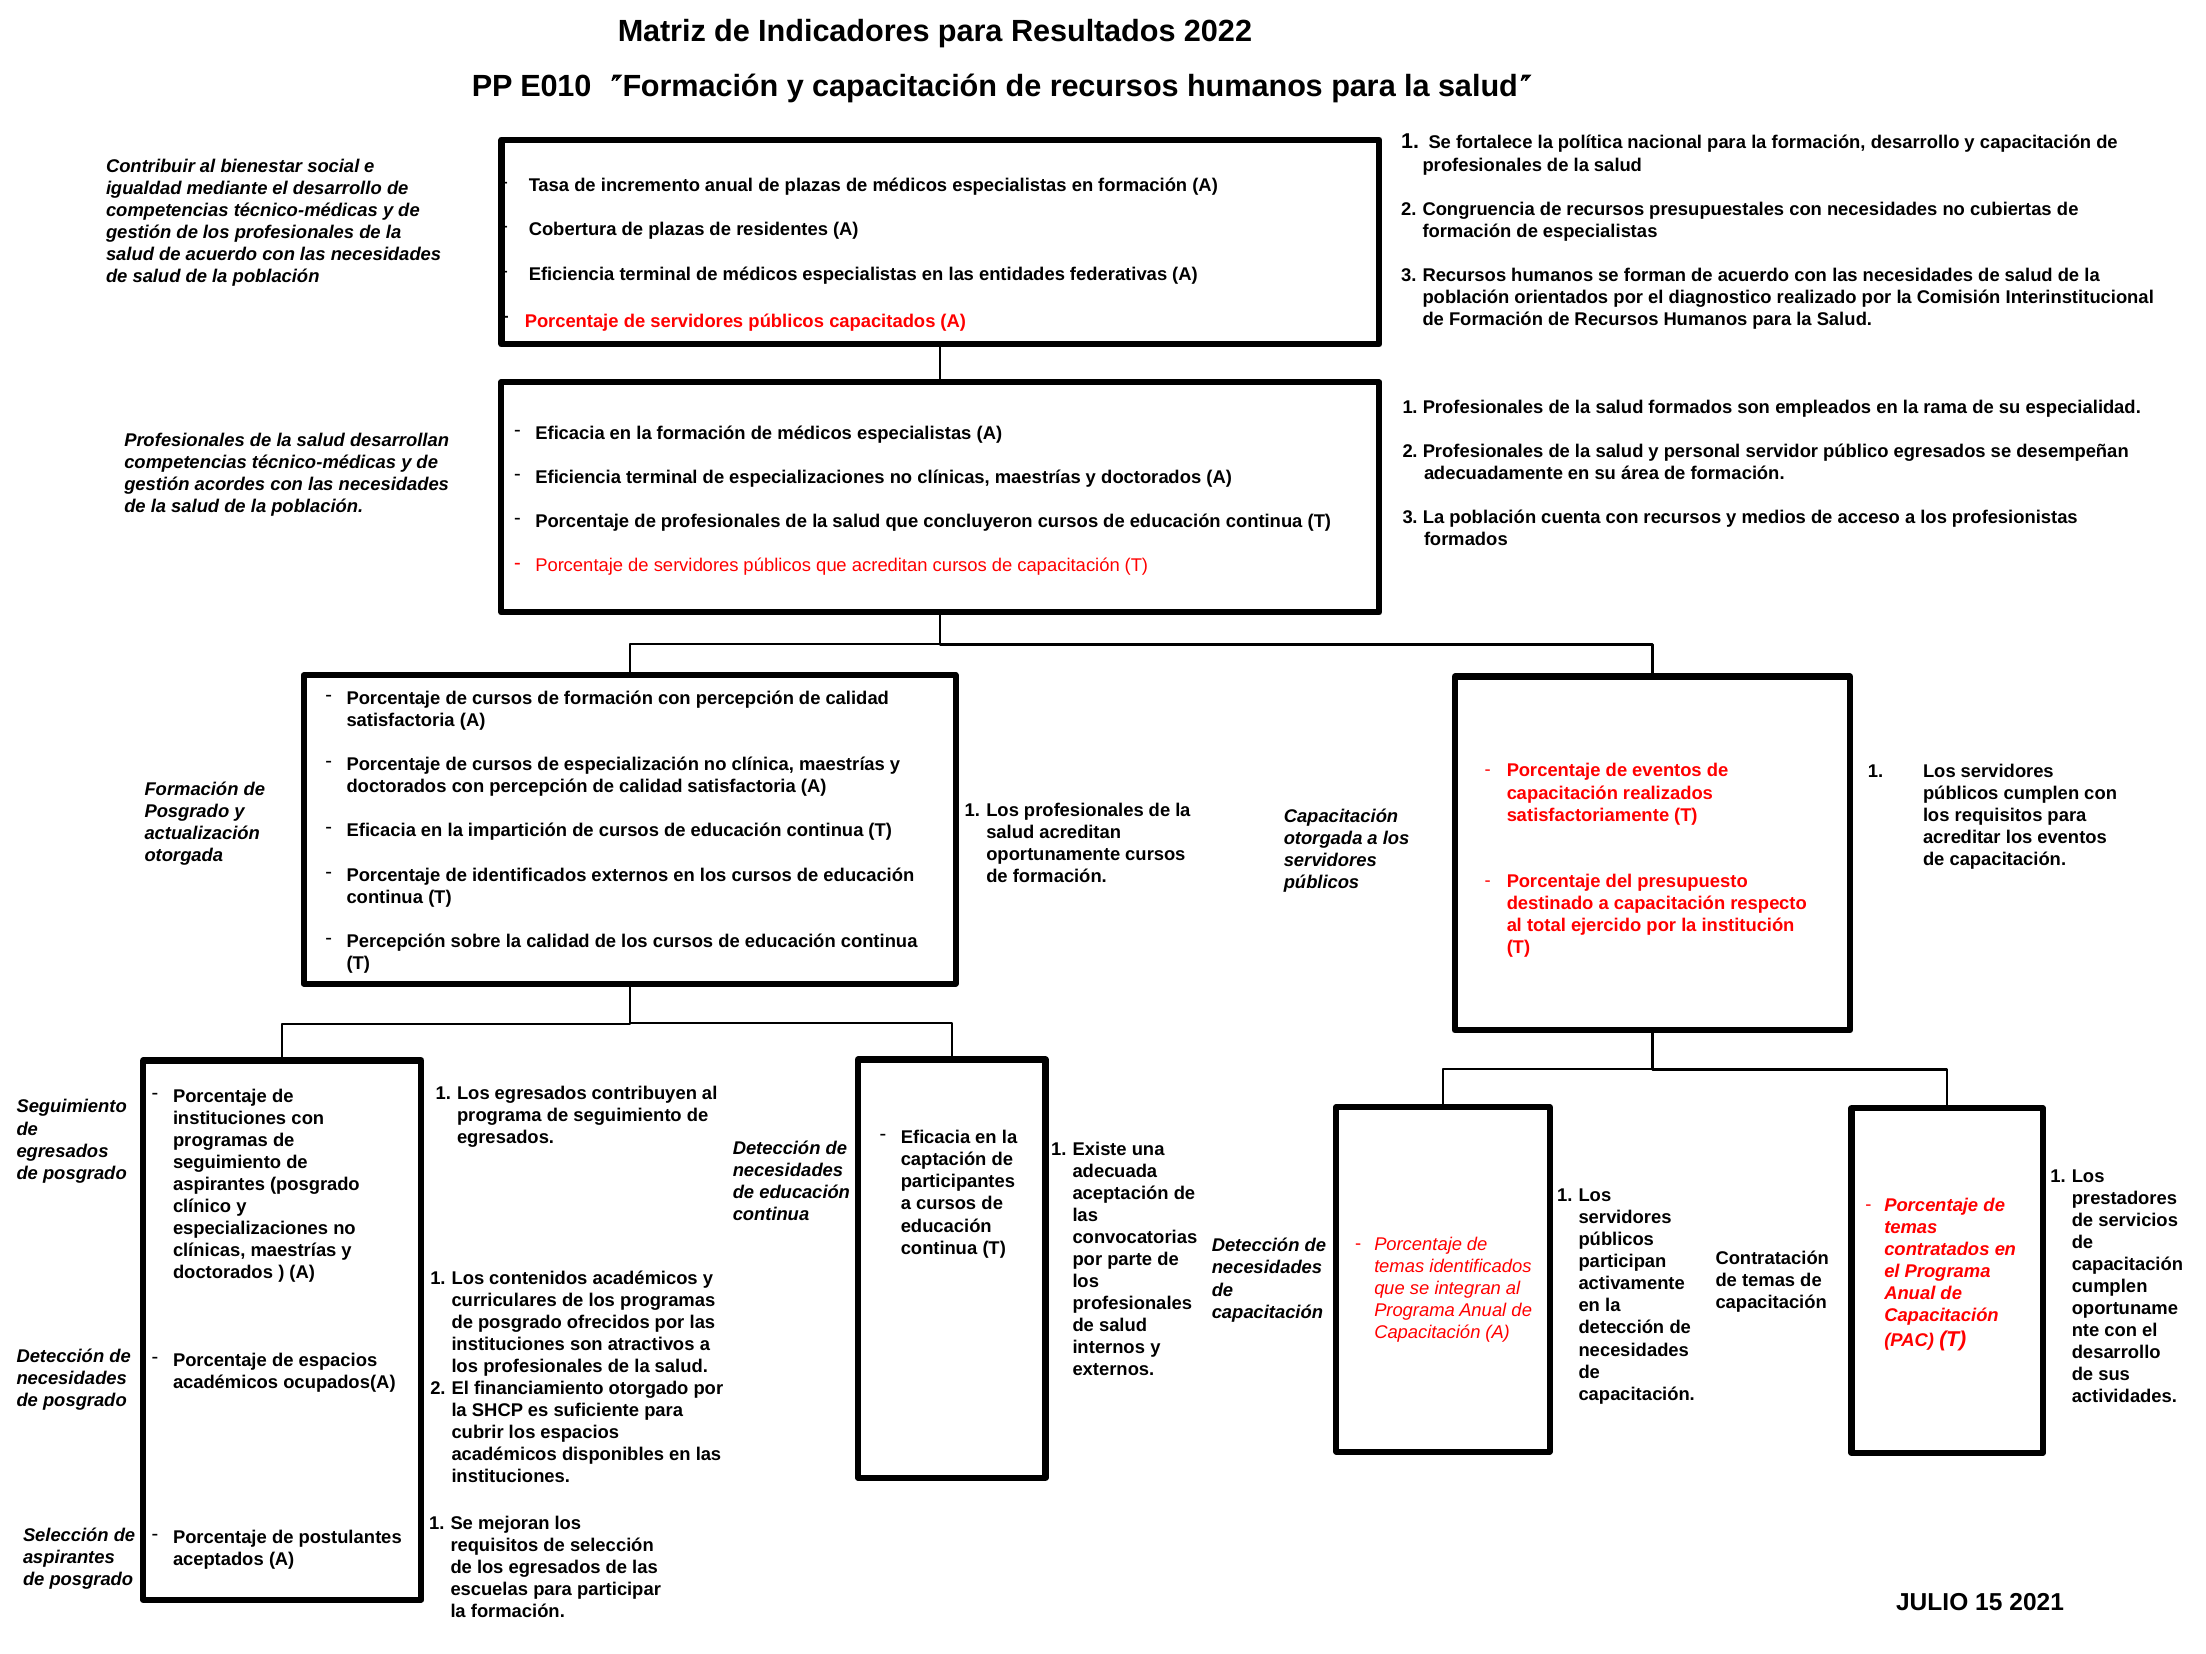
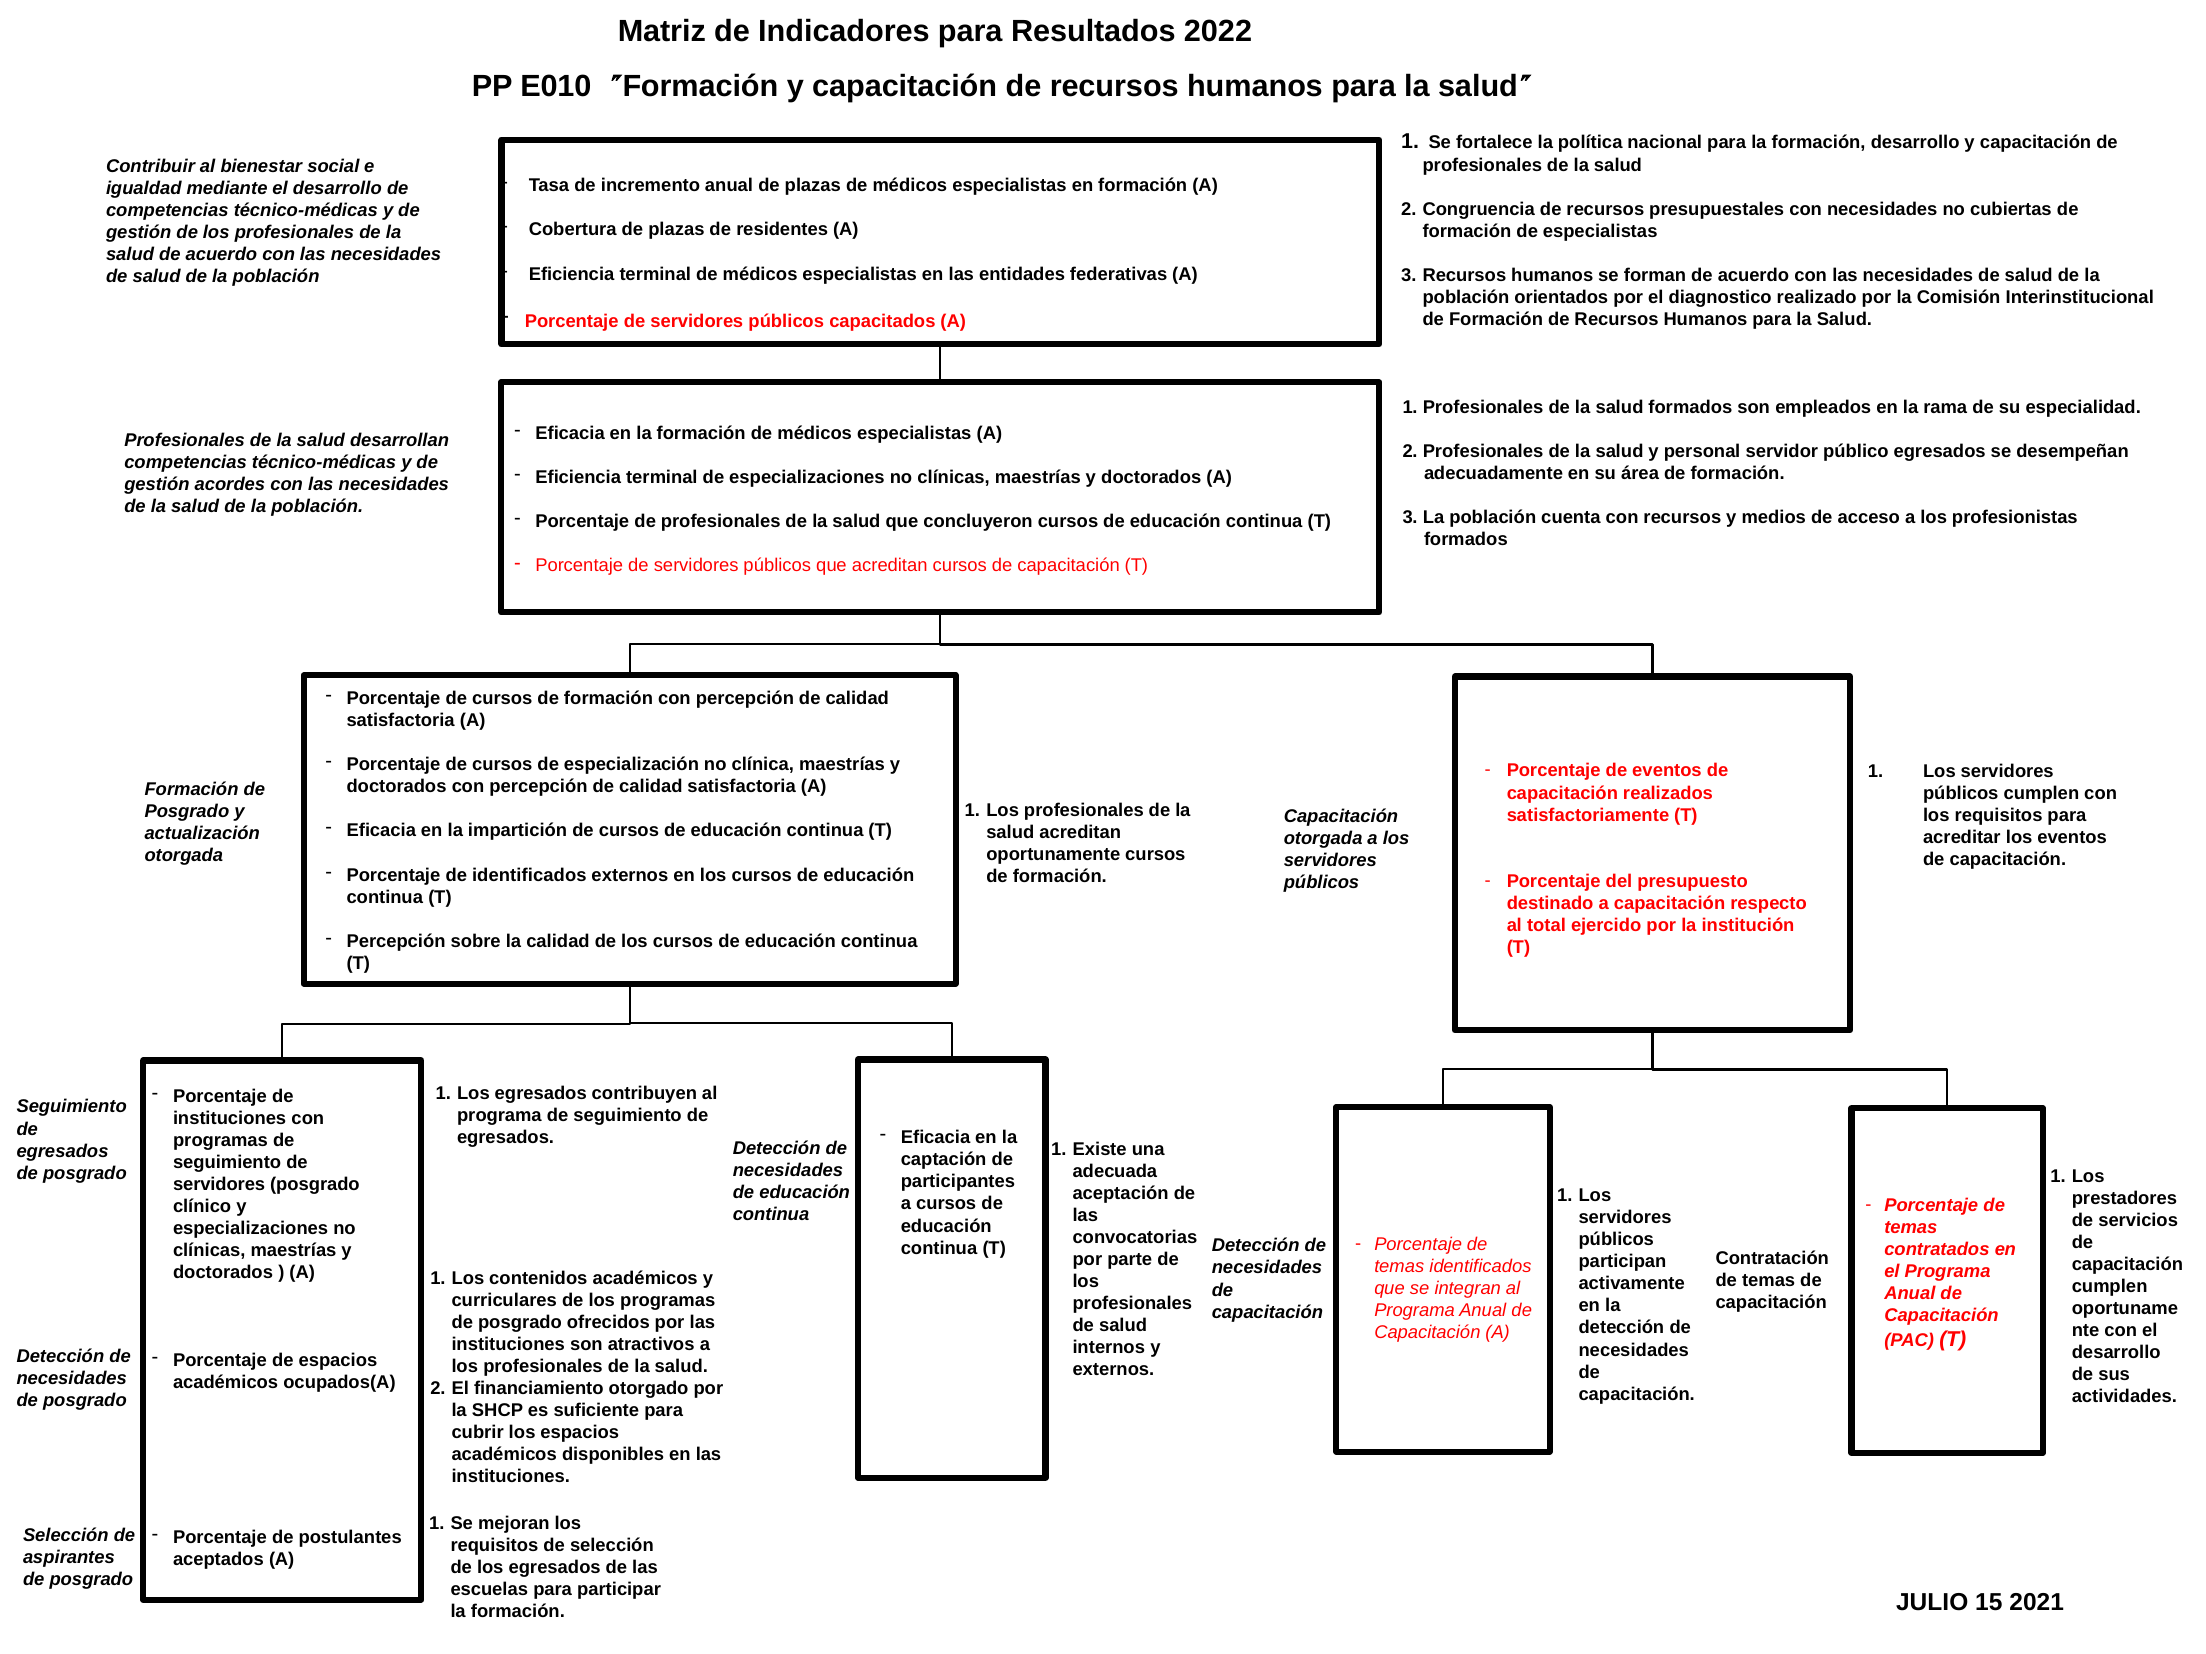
aspirantes at (219, 1185): aspirantes -> servidores
